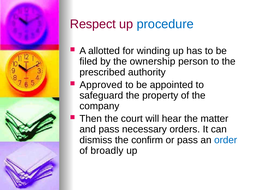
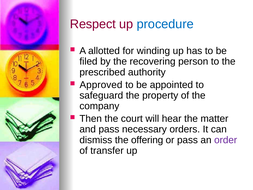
ownership: ownership -> recovering
confirm: confirm -> offering
order colour: blue -> purple
broadly: broadly -> transfer
